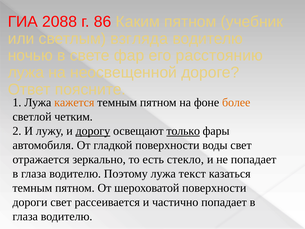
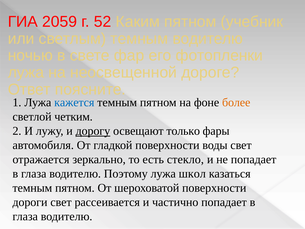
2088: 2088 -> 2059
86: 86 -> 52
светлым взгляда: взгляда -> темным
расстоянию: расстоянию -> фотопленки
кажется colour: orange -> blue
только underline: present -> none
текст: текст -> школ
